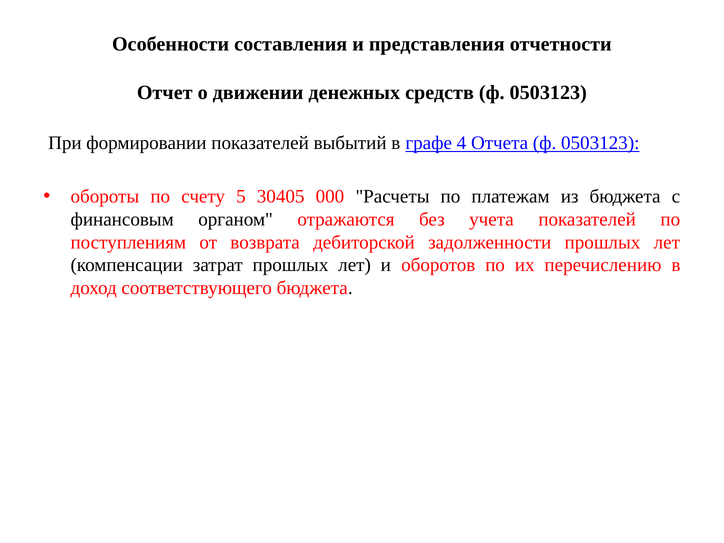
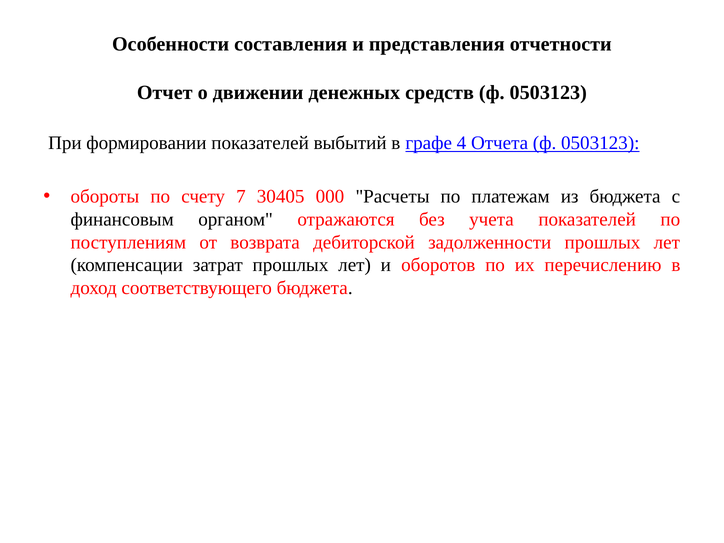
5: 5 -> 7
